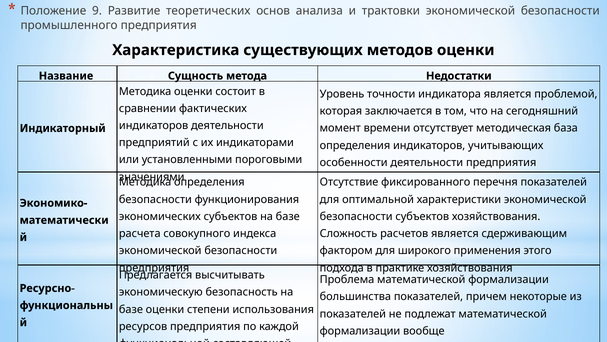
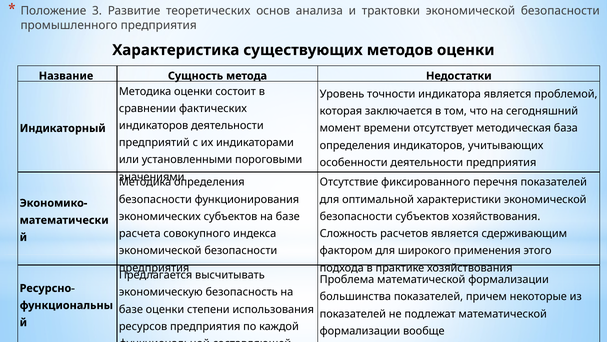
9: 9 -> 3
